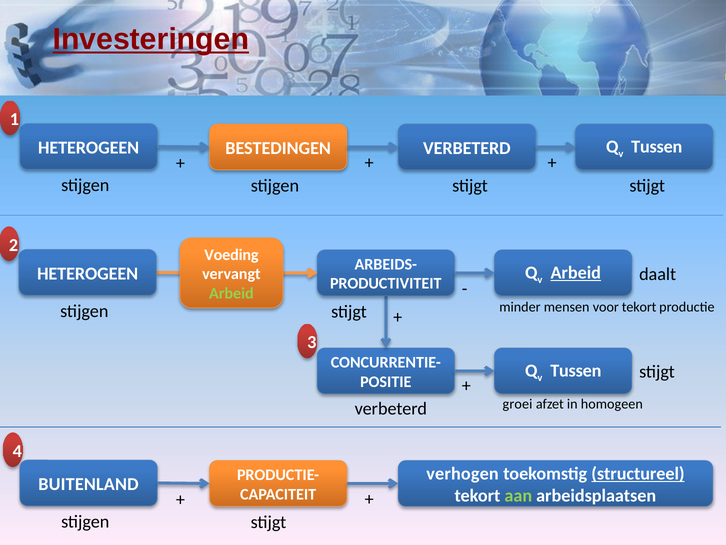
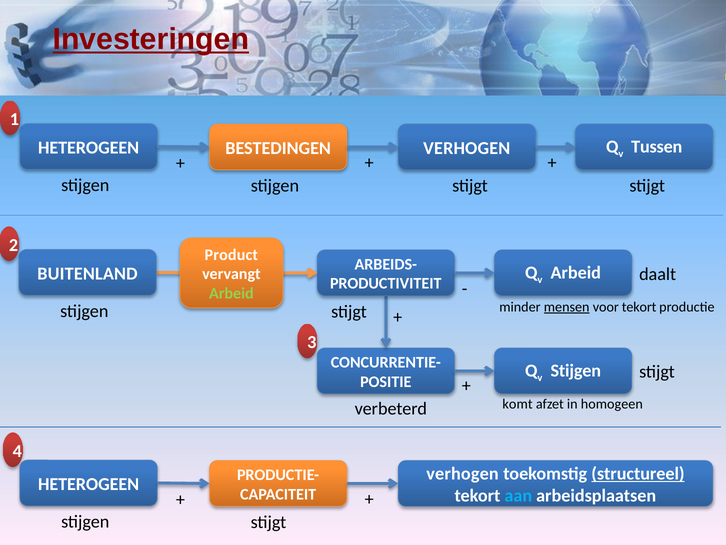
BESTEDINGEN VERBETERD: VERBETERD -> VERHOGEN
Voeding: Voeding -> Product
Arbeid at (576, 272) underline: present -> none
HETEROGEEN at (88, 273): HETEROGEEN -> BUITENLAND
mensen underline: none -> present
Tussen at (576, 370): Tussen -> Stijgen
groei: groei -> komt
BUITENLAND at (88, 484): BUITENLAND -> HETEROGEEN
aan colour: light green -> light blue
